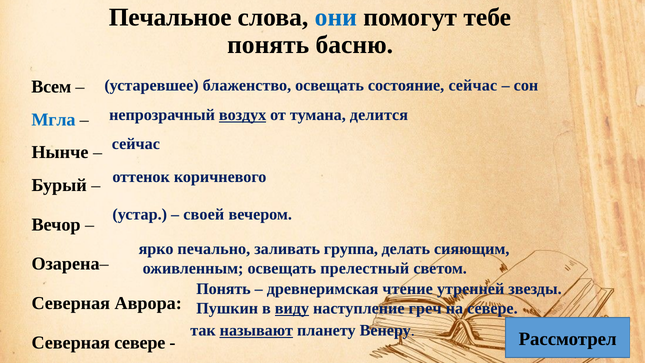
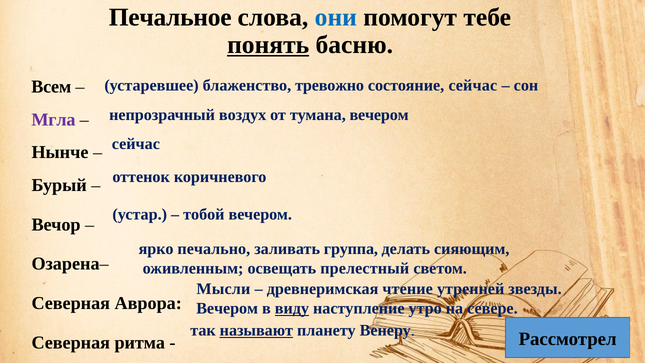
понять at (268, 45) underline: none -> present
блаженство освещать: освещать -> тревожно
воздух underline: present -> none
тумана делится: делится -> вечером
Мгла colour: blue -> purple
своей: своей -> тобой
Понять at (224, 289): Понять -> Мысли
Пушкин at (227, 308): Пушкин -> Вечером
греч: греч -> утро
Северная севере: севере -> ритма
